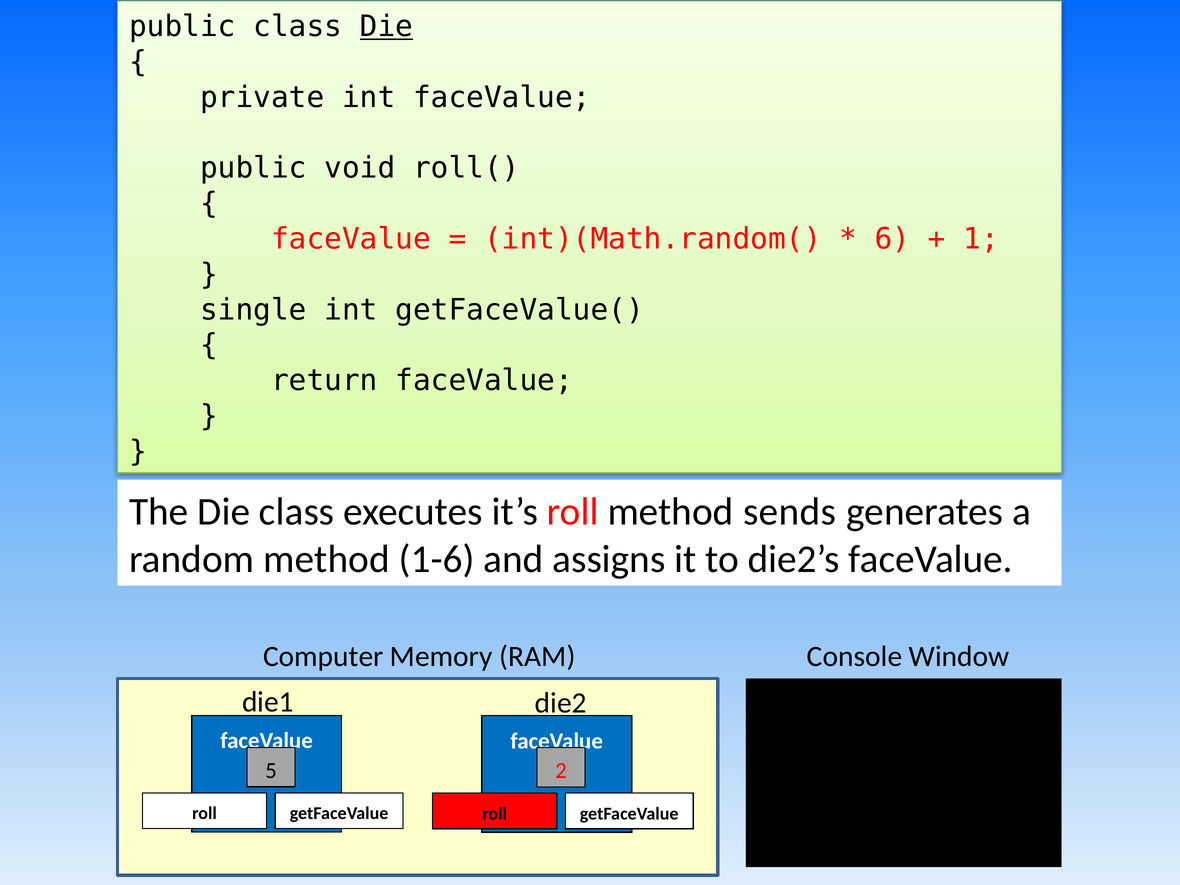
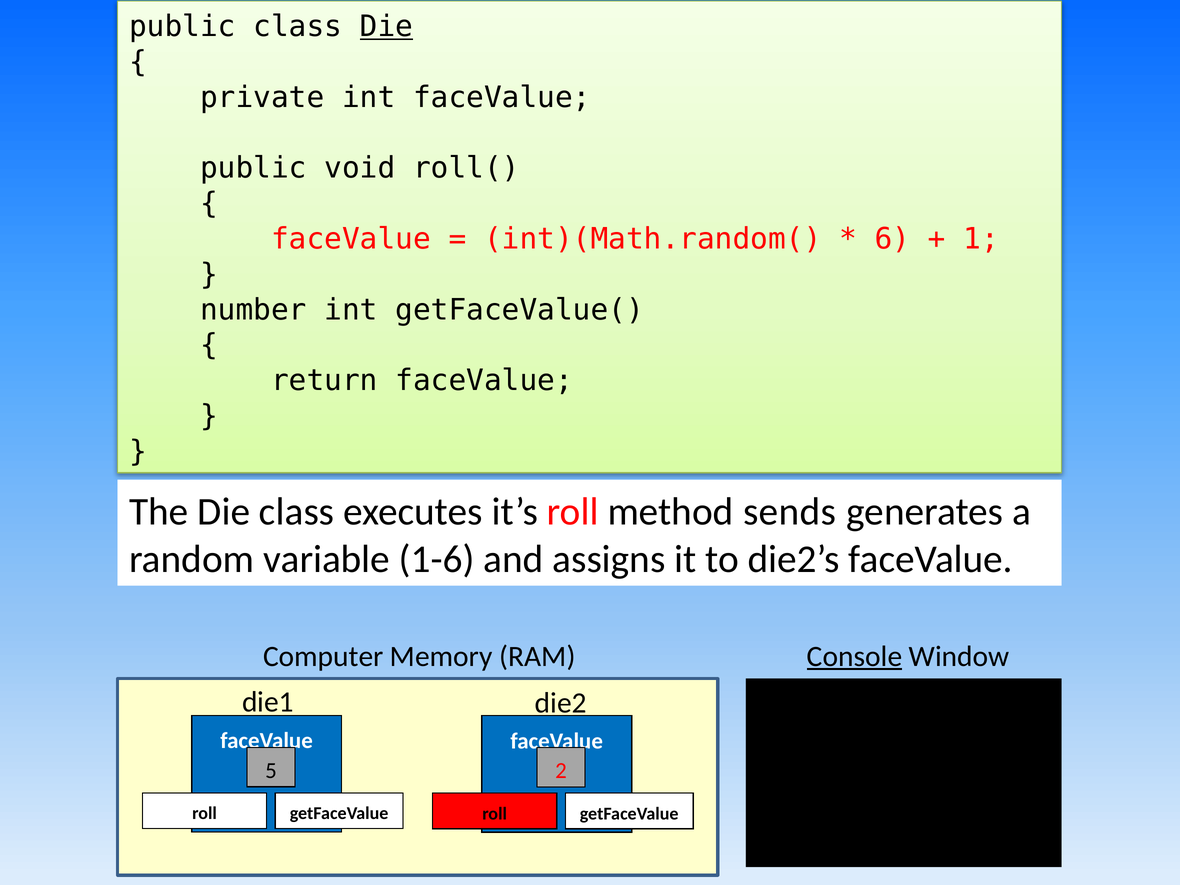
single: single -> number
random method: method -> variable
Console underline: none -> present
